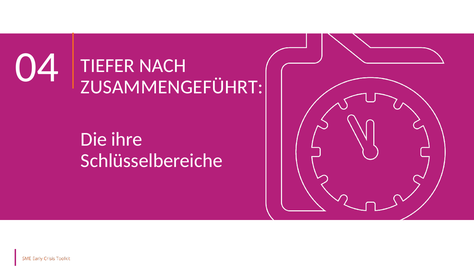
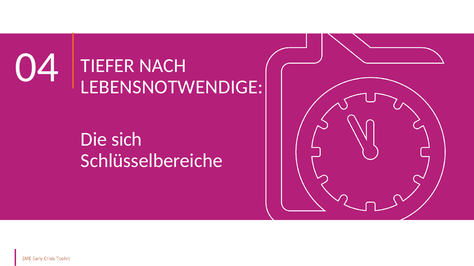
ZUSAMMENGEFÜHRT: ZUSAMMENGEFÜHRT -> LEBENSNOTWENDIGE
ihre: ihre -> sich
